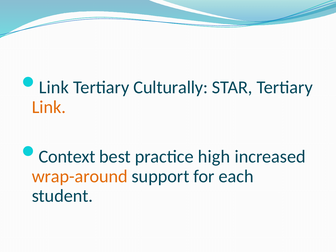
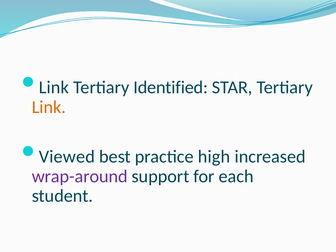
Culturally: Culturally -> Identified
Context: Context -> Viewed
wrap-around colour: orange -> purple
